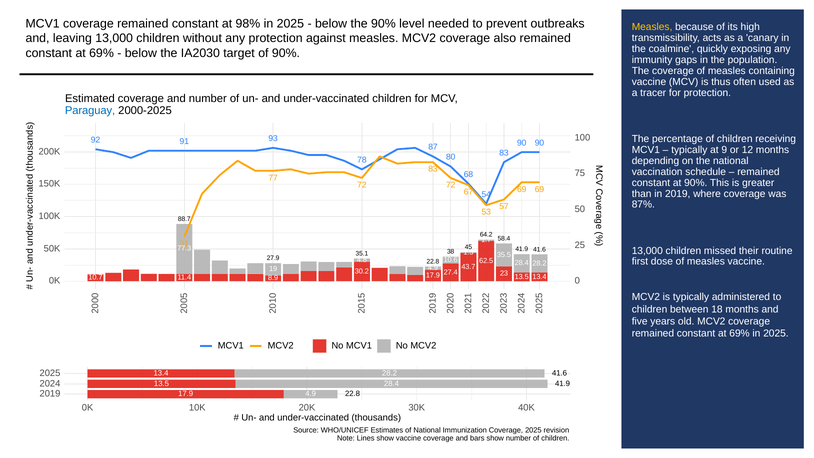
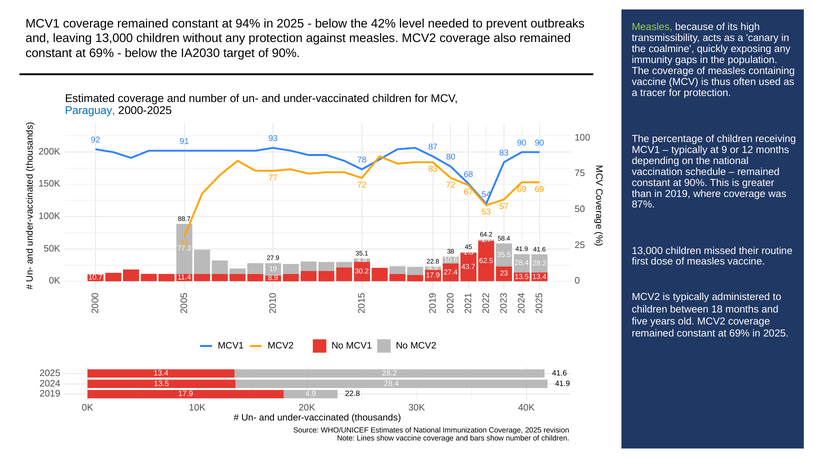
98%: 98% -> 94%
the 90%: 90% -> 42%
Measles at (652, 27) colour: yellow -> light green
